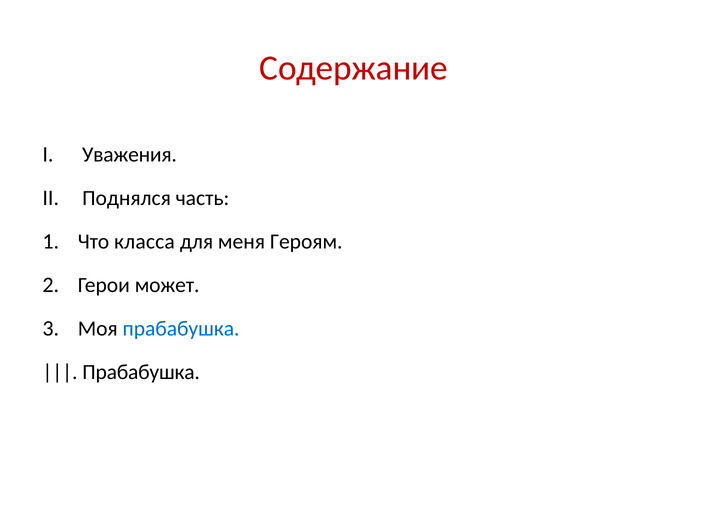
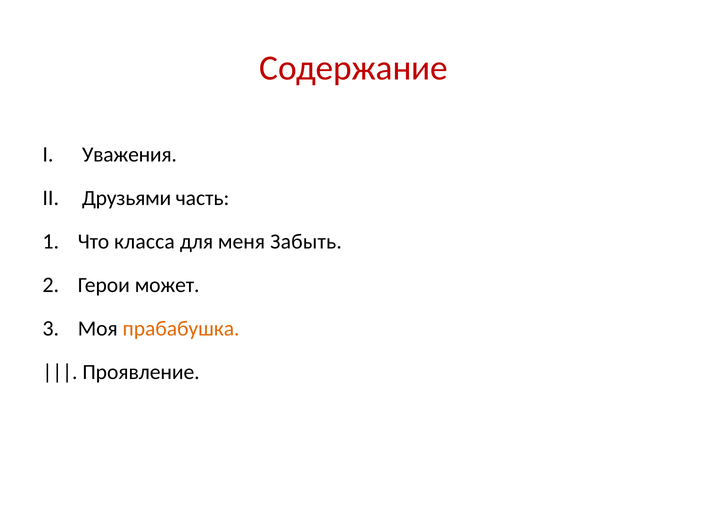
Поднялся: Поднялся -> Друзьями
Героям: Героям -> Забыть
прабабушка at (181, 329) colour: blue -> orange
Прабабушка at (141, 372): Прабабушка -> Проявление
